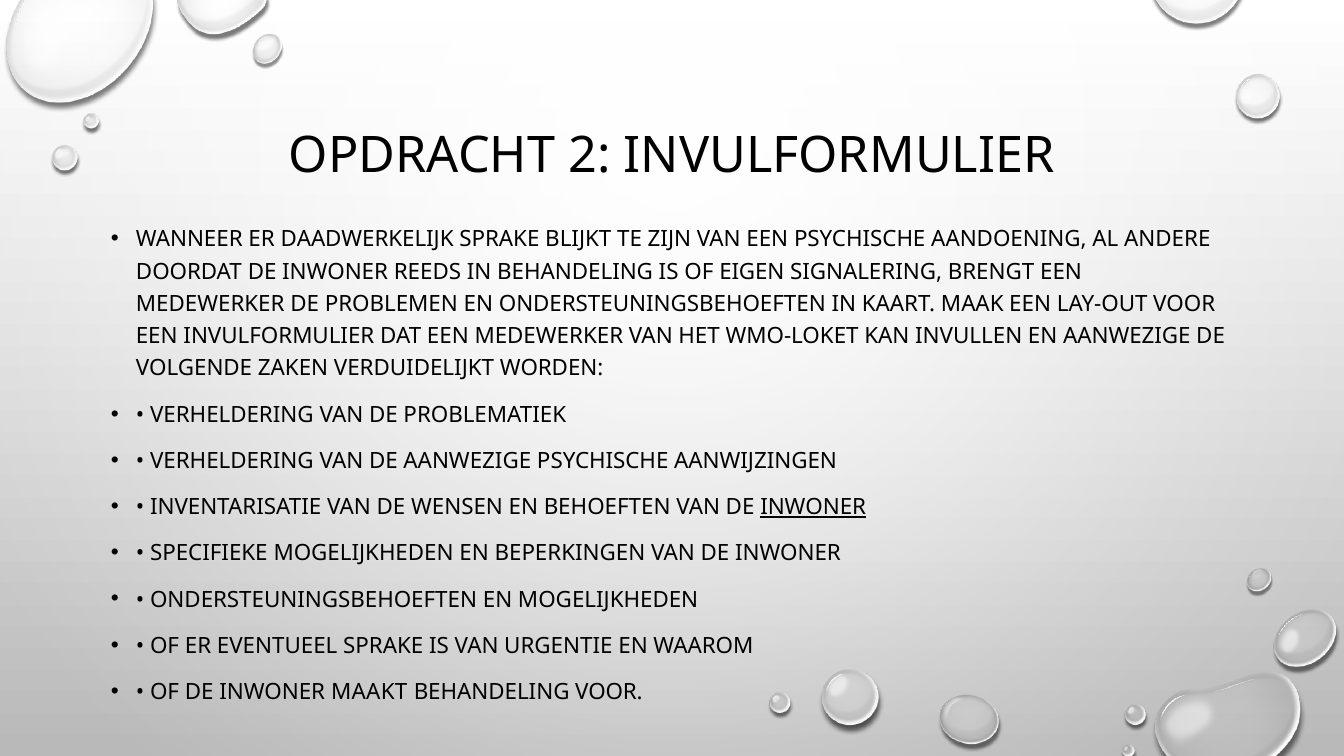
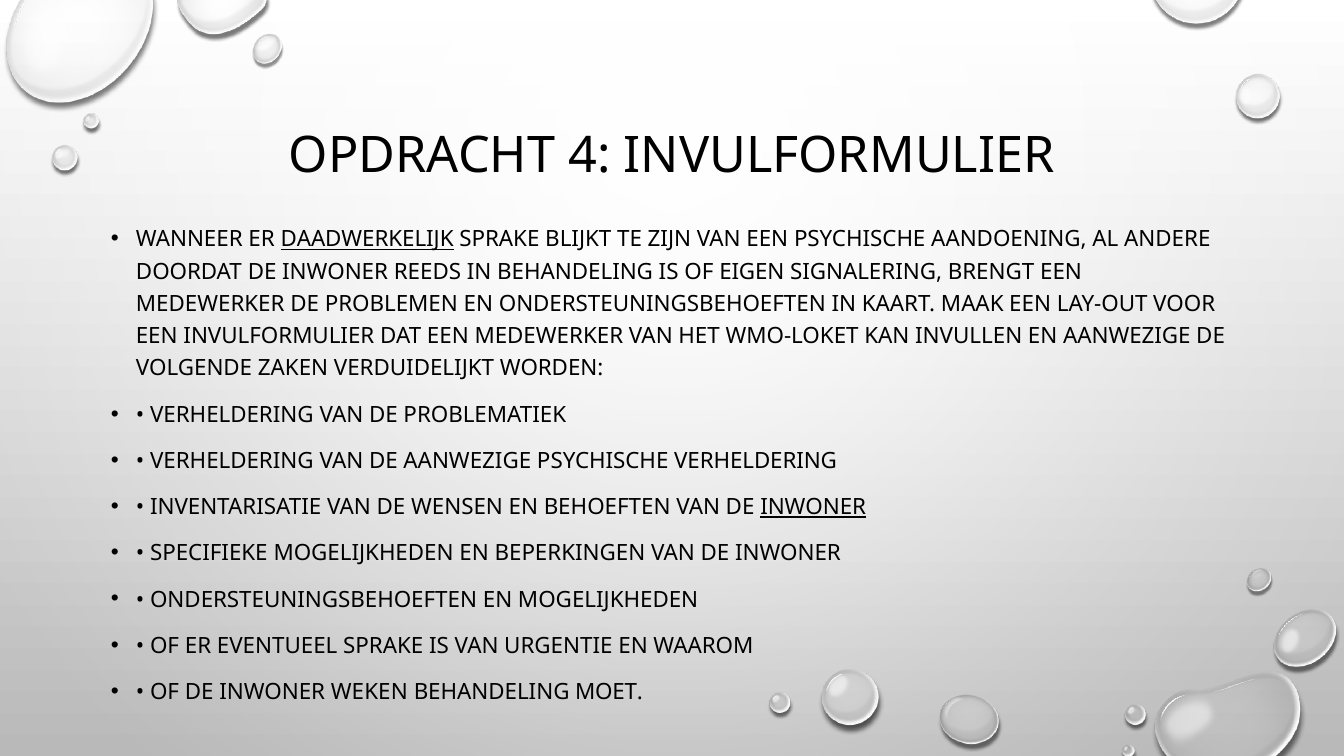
2: 2 -> 4
DAADWERKELIJK underline: none -> present
PSYCHISCHE AANWIJZINGEN: AANWIJZINGEN -> VERHELDERING
MAAKT: MAAKT -> WEKEN
BEHANDELING VOOR: VOOR -> MOET
